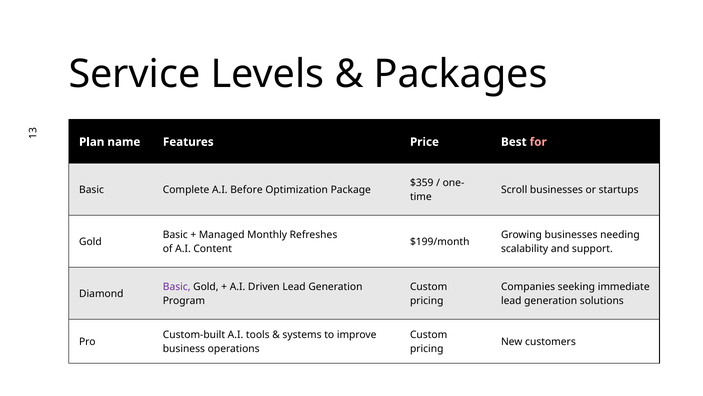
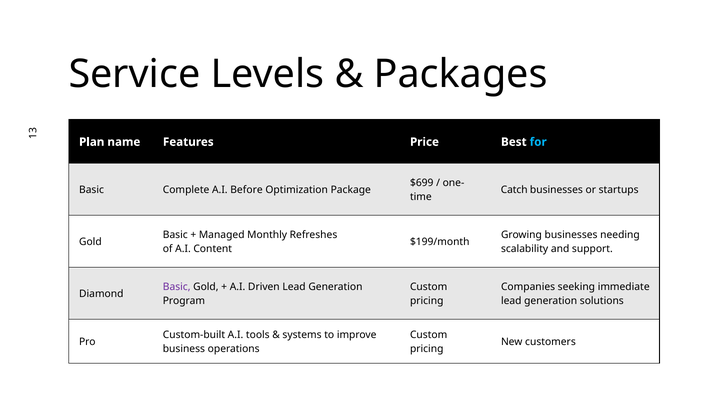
for colour: pink -> light blue
$359: $359 -> $699
Scroll: Scroll -> Catch
